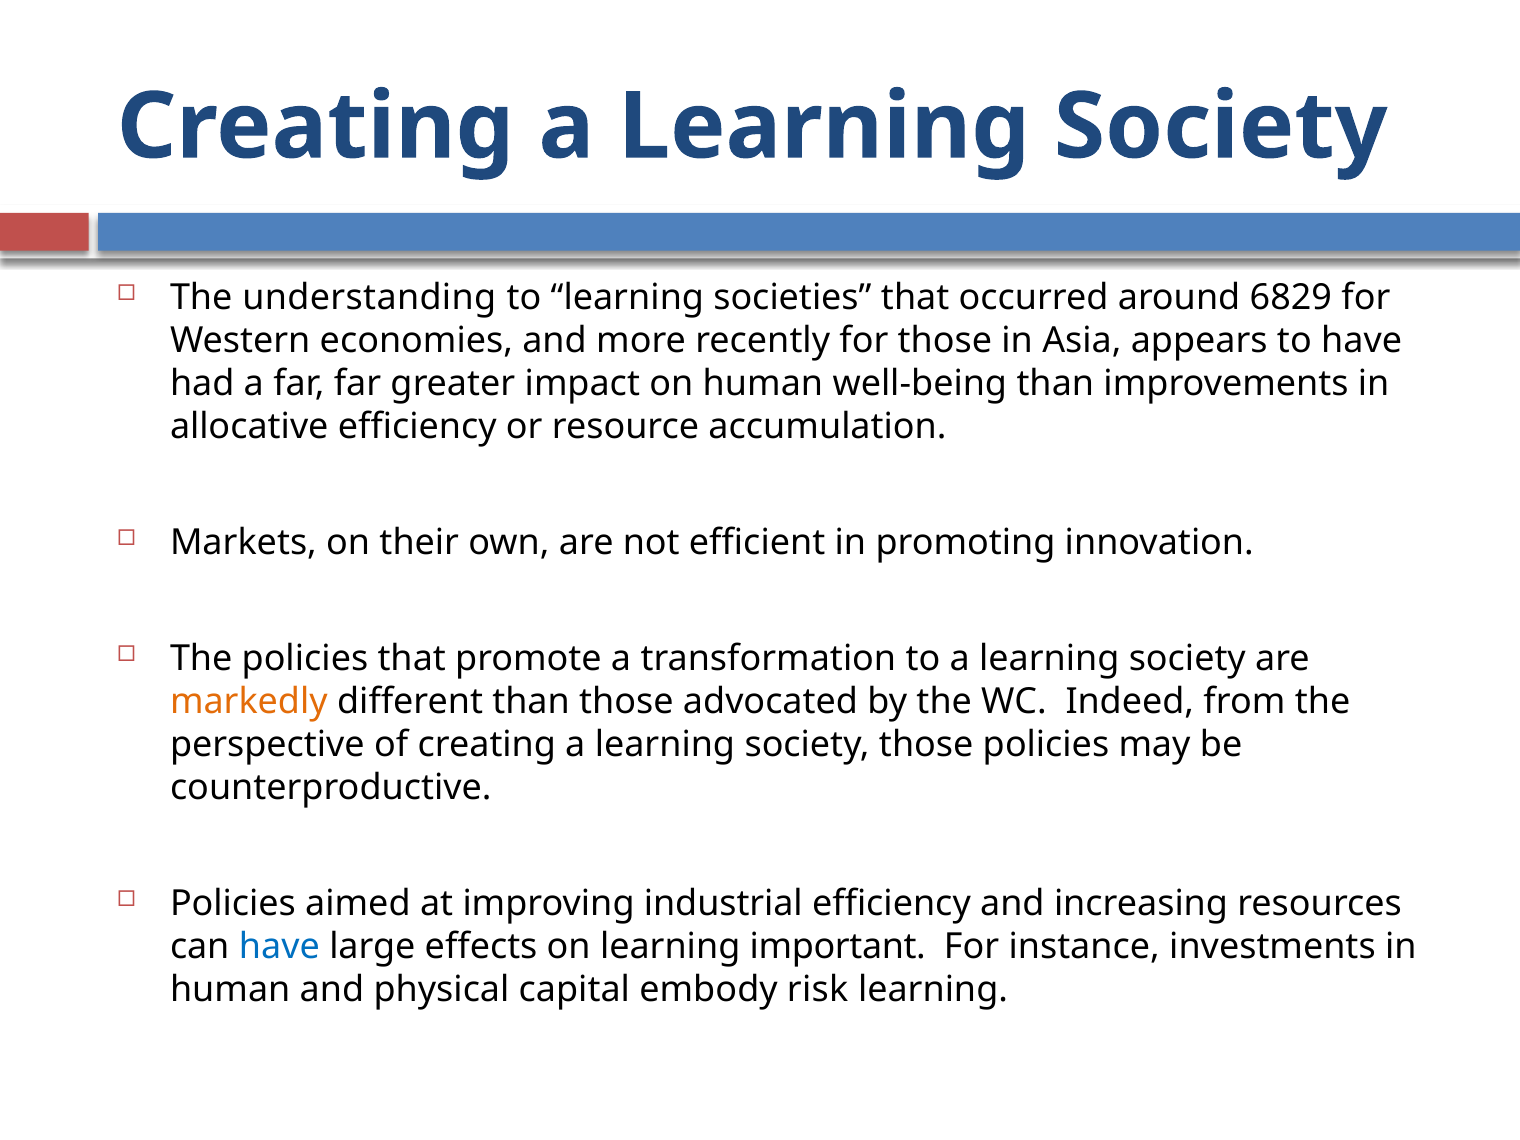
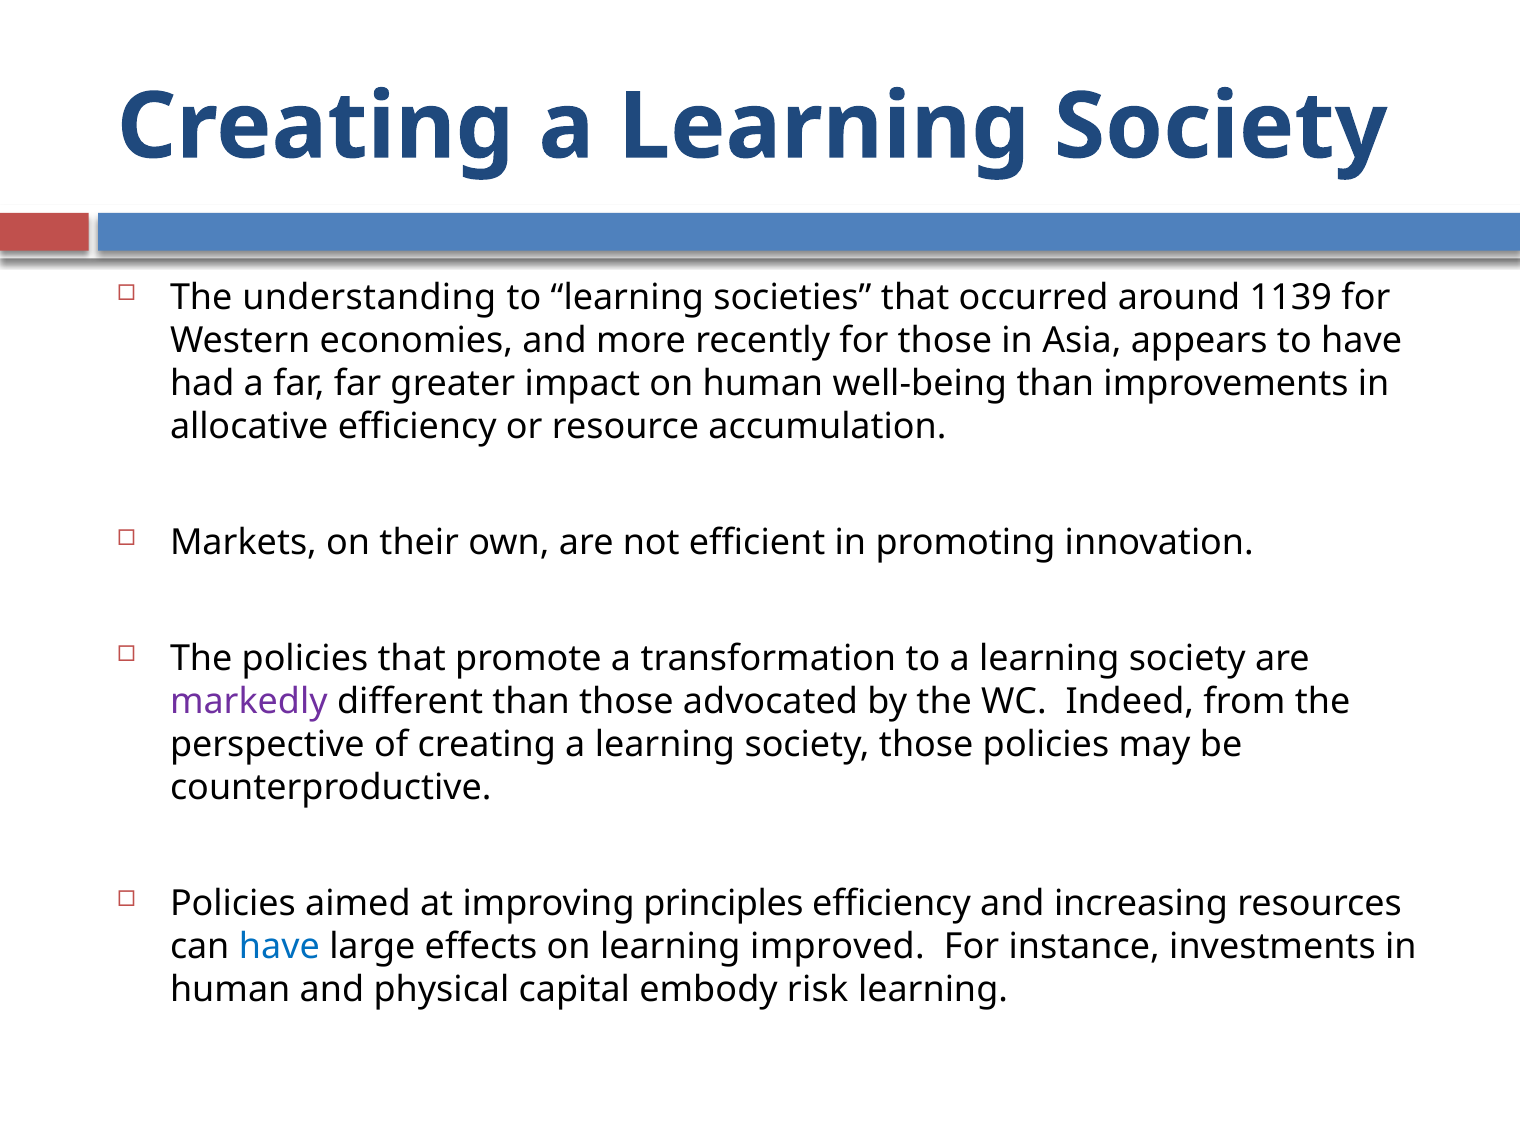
6829: 6829 -> 1139
markedly colour: orange -> purple
industrial: industrial -> principles
important: important -> improved
